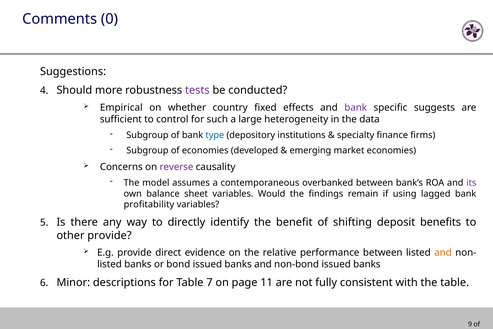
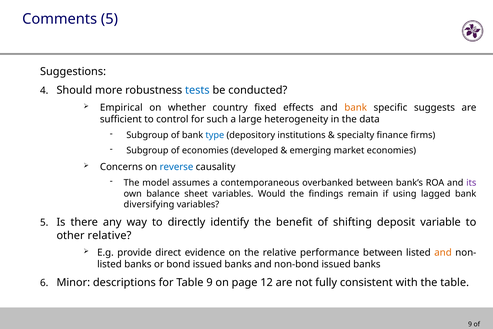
Comments 0: 0 -> 5
tests colour: purple -> blue
bank at (356, 107) colour: purple -> orange
reverse colour: purple -> blue
profitability: profitability -> diversifying
benefits: benefits -> variable
other provide: provide -> relative
Table 7: 7 -> 9
11: 11 -> 12
